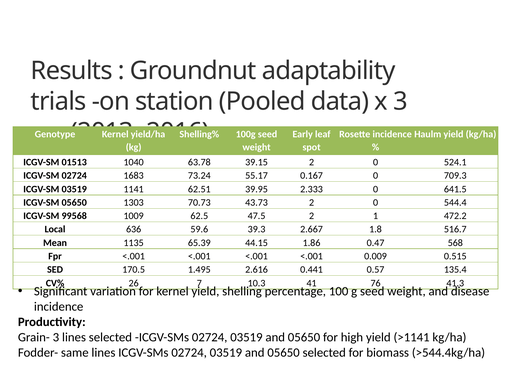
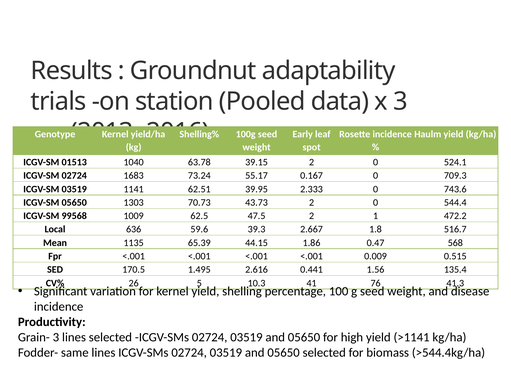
641.5: 641.5 -> 743.6
0.57: 0.57 -> 1.56
7: 7 -> 5
